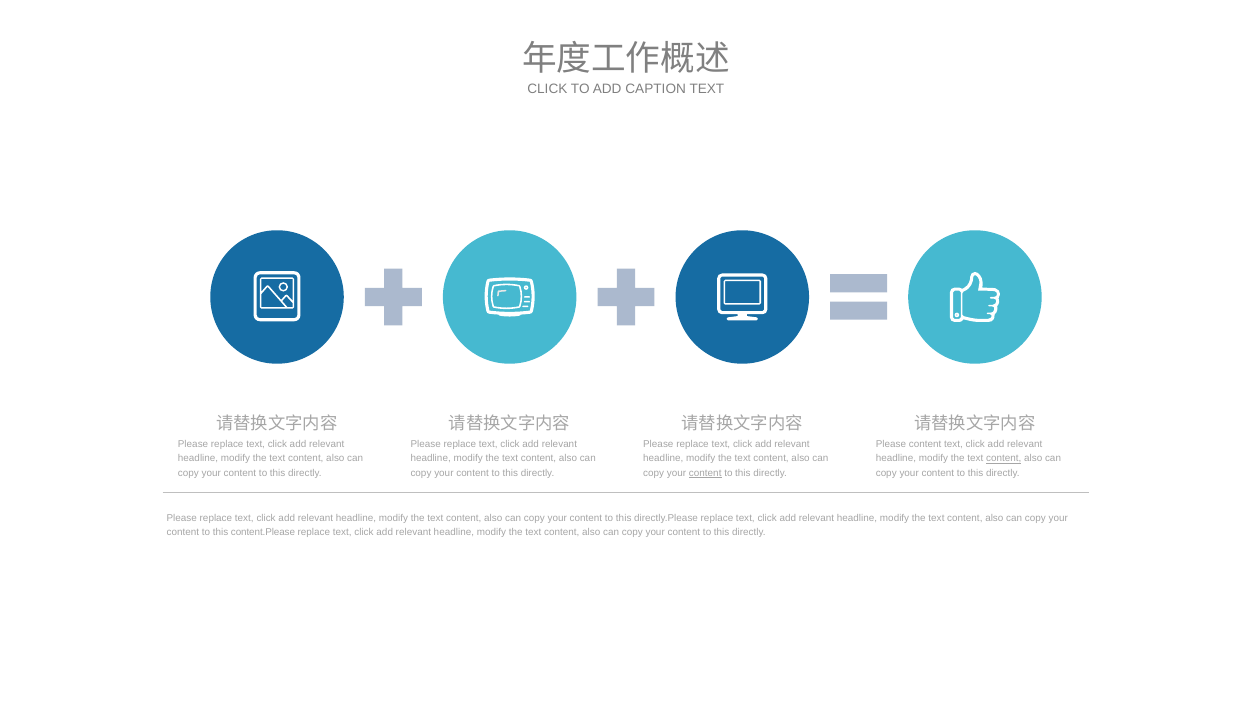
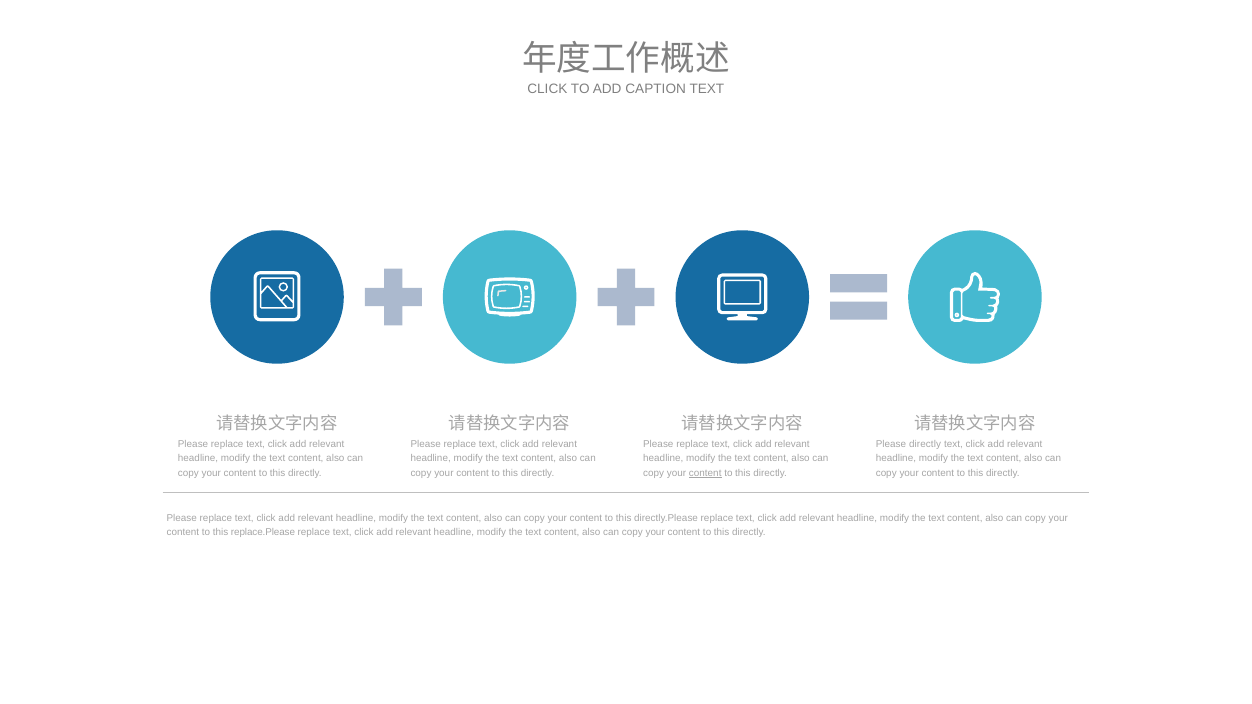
Please content: content -> directly
content at (1004, 459) underline: present -> none
content.Please: content.Please -> replace.Please
